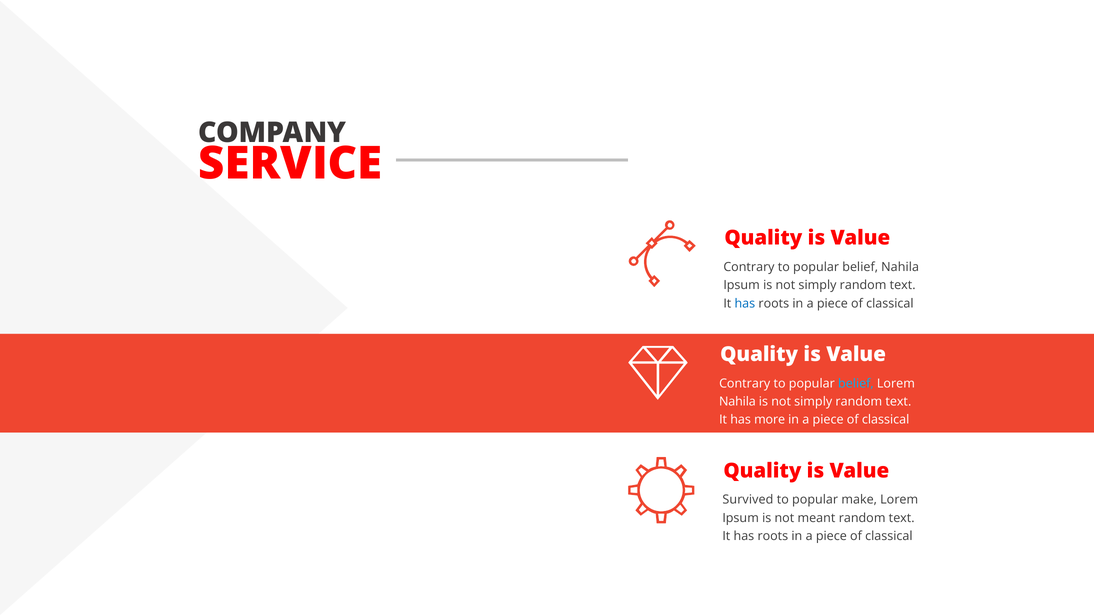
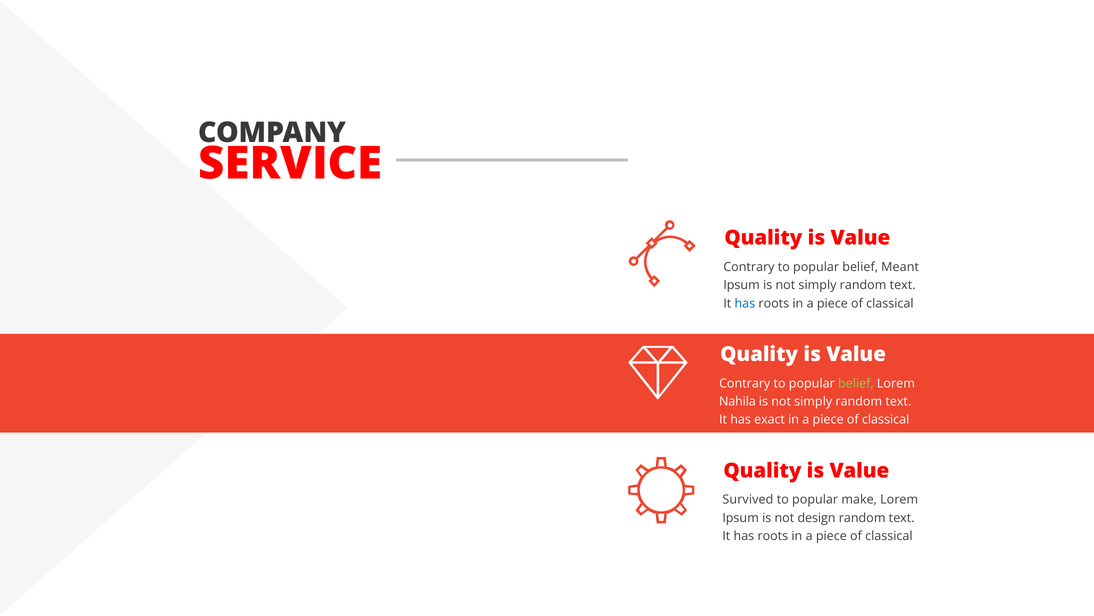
belief Nahila: Nahila -> Meant
belief at (856, 383) colour: light blue -> light green
more: more -> exact
meant: meant -> design
